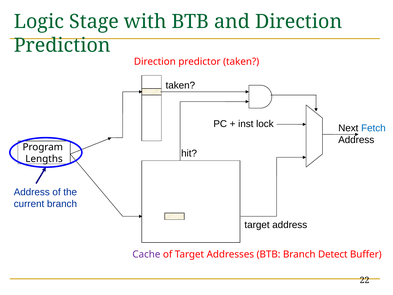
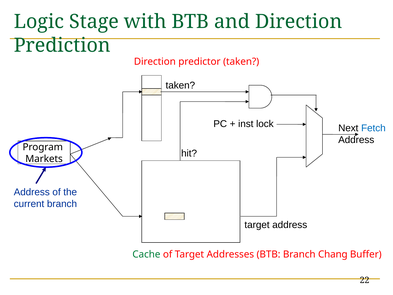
Lengths: Lengths -> Markets
Cache colour: purple -> green
Detect: Detect -> Chang
